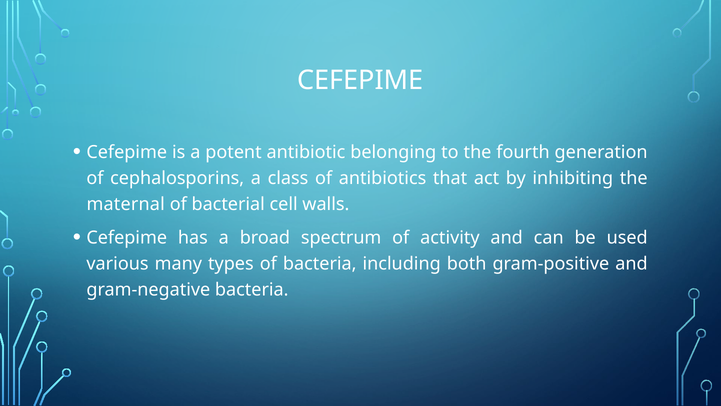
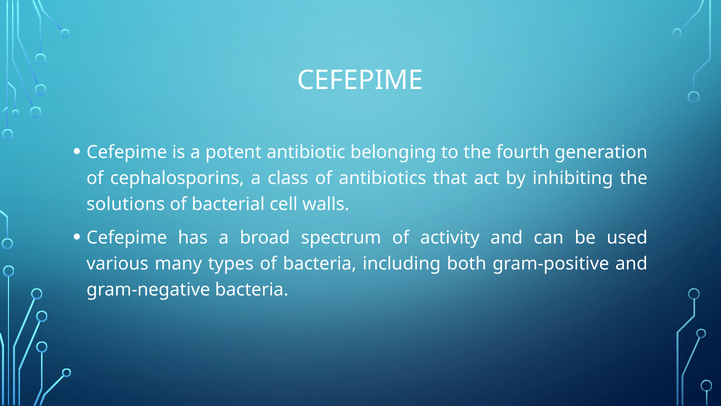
maternal: maternal -> solutions
